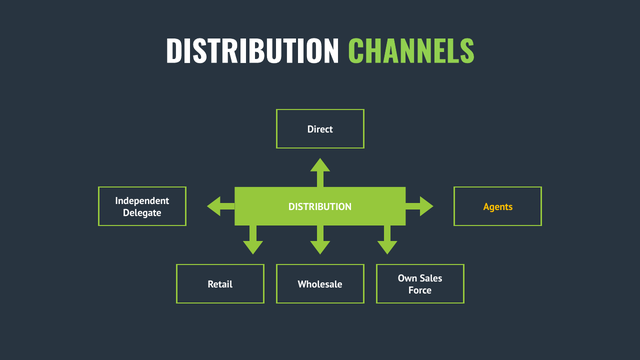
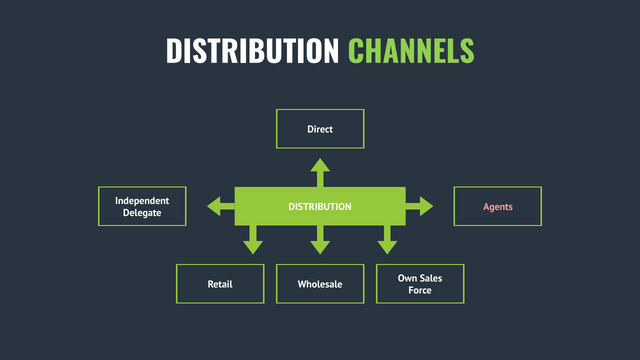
Agents colour: yellow -> pink
